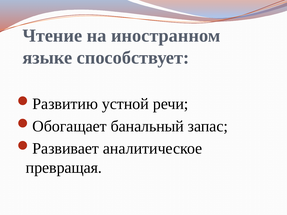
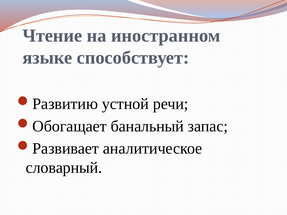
превращая: превращая -> словарный
